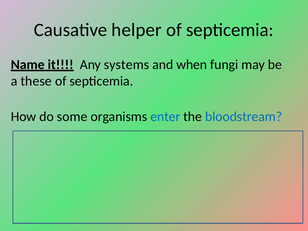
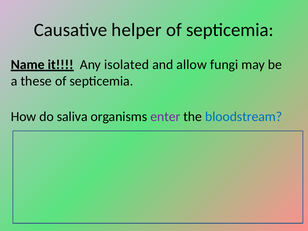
systems: systems -> isolated
when: when -> allow
some: some -> saliva
enter colour: blue -> purple
